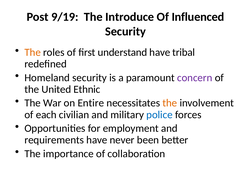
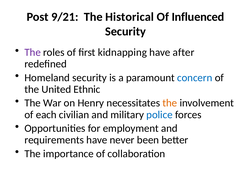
9/19: 9/19 -> 9/21
Introduce: Introduce -> Historical
The at (33, 52) colour: orange -> purple
understand: understand -> kidnapping
tribal: tribal -> after
concern colour: purple -> blue
Entire: Entire -> Henry
